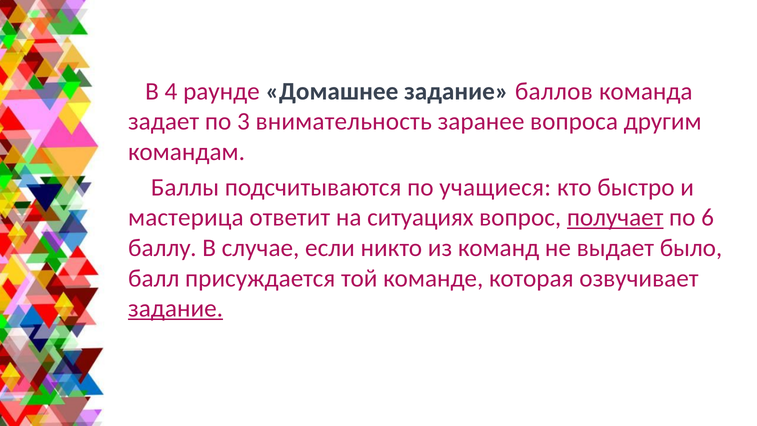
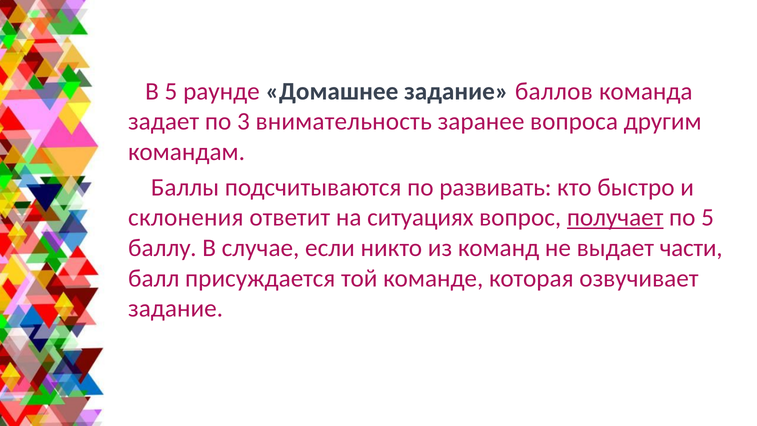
В 4: 4 -> 5
учащиеся: учащиеся -> развивать
мастерица: мастерица -> склонения
по 6: 6 -> 5
было: было -> части
задание at (176, 308) underline: present -> none
